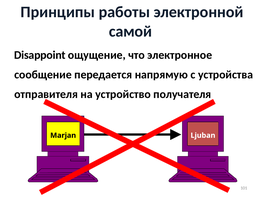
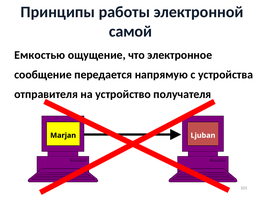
Disappoint: Disappoint -> Емкостью
